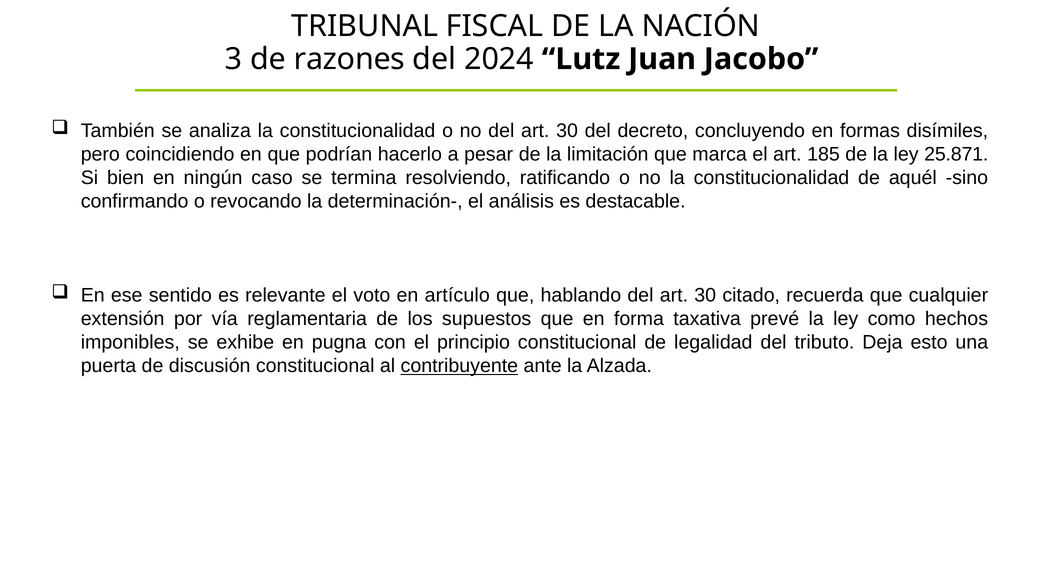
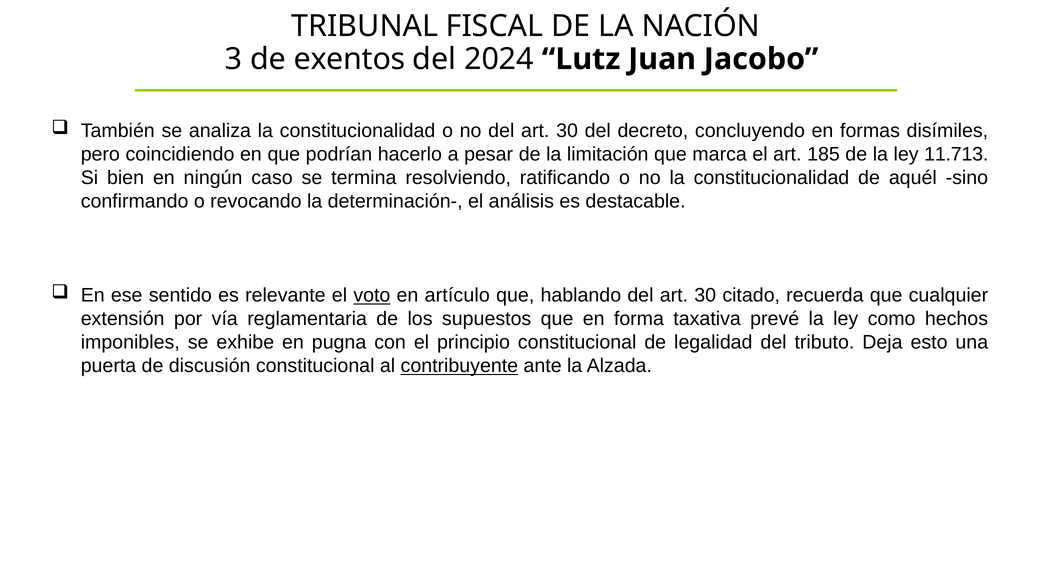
razones: razones -> exentos
25.871: 25.871 -> 11.713
voto underline: none -> present
